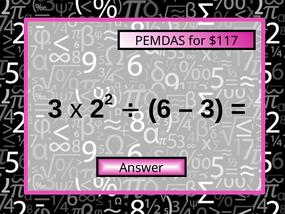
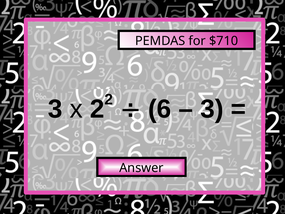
$117: $117 -> $710
